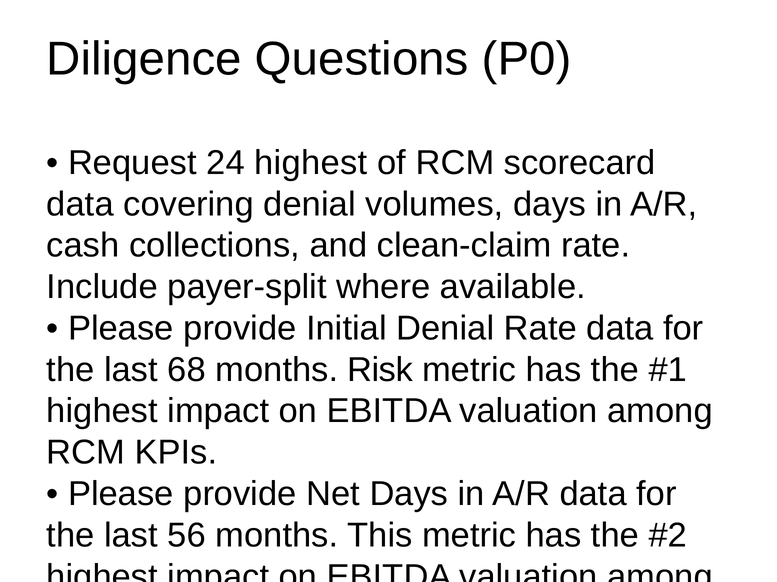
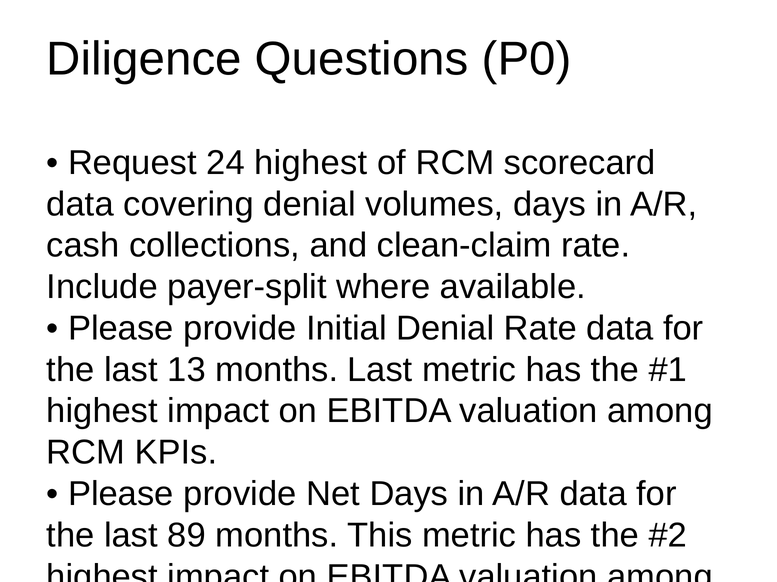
68: 68 -> 13
months Risk: Risk -> Last
56: 56 -> 89
